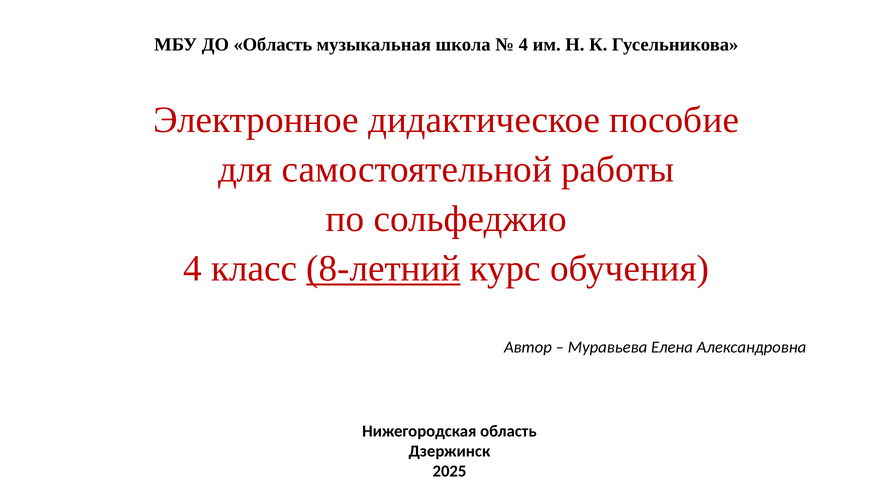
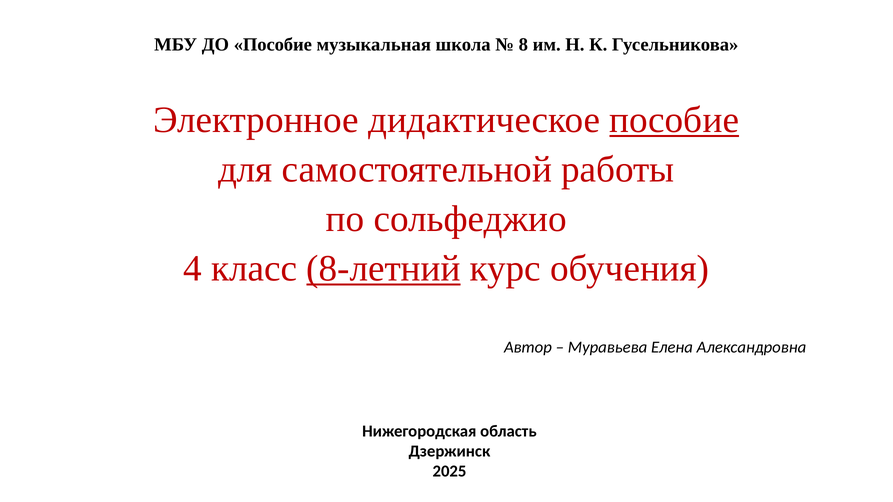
ДО Область: Область -> Пособие
4 at (523, 44): 4 -> 8
пособие at (674, 120) underline: none -> present
